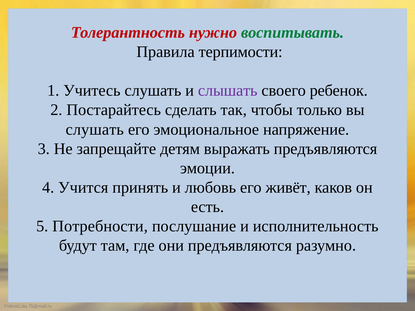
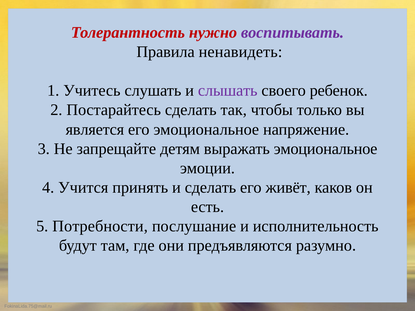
воспитывать colour: green -> purple
терпимости: терпимости -> ненавидеть
слушать at (95, 129): слушать -> является
выражать предъявляются: предъявляются -> эмоциональное
и любовь: любовь -> сделать
